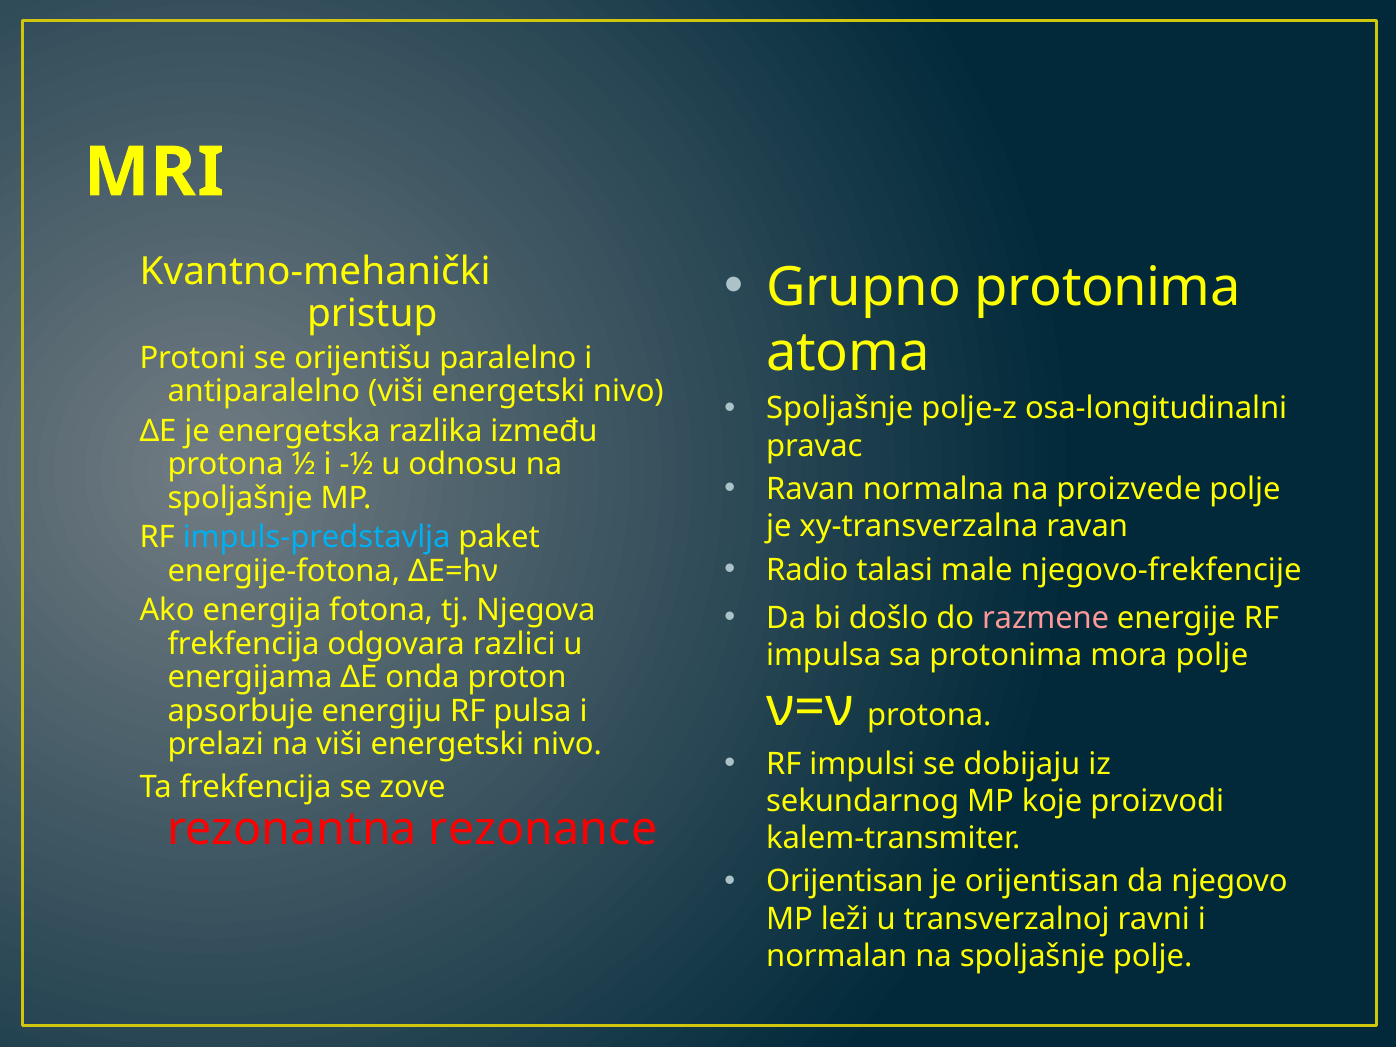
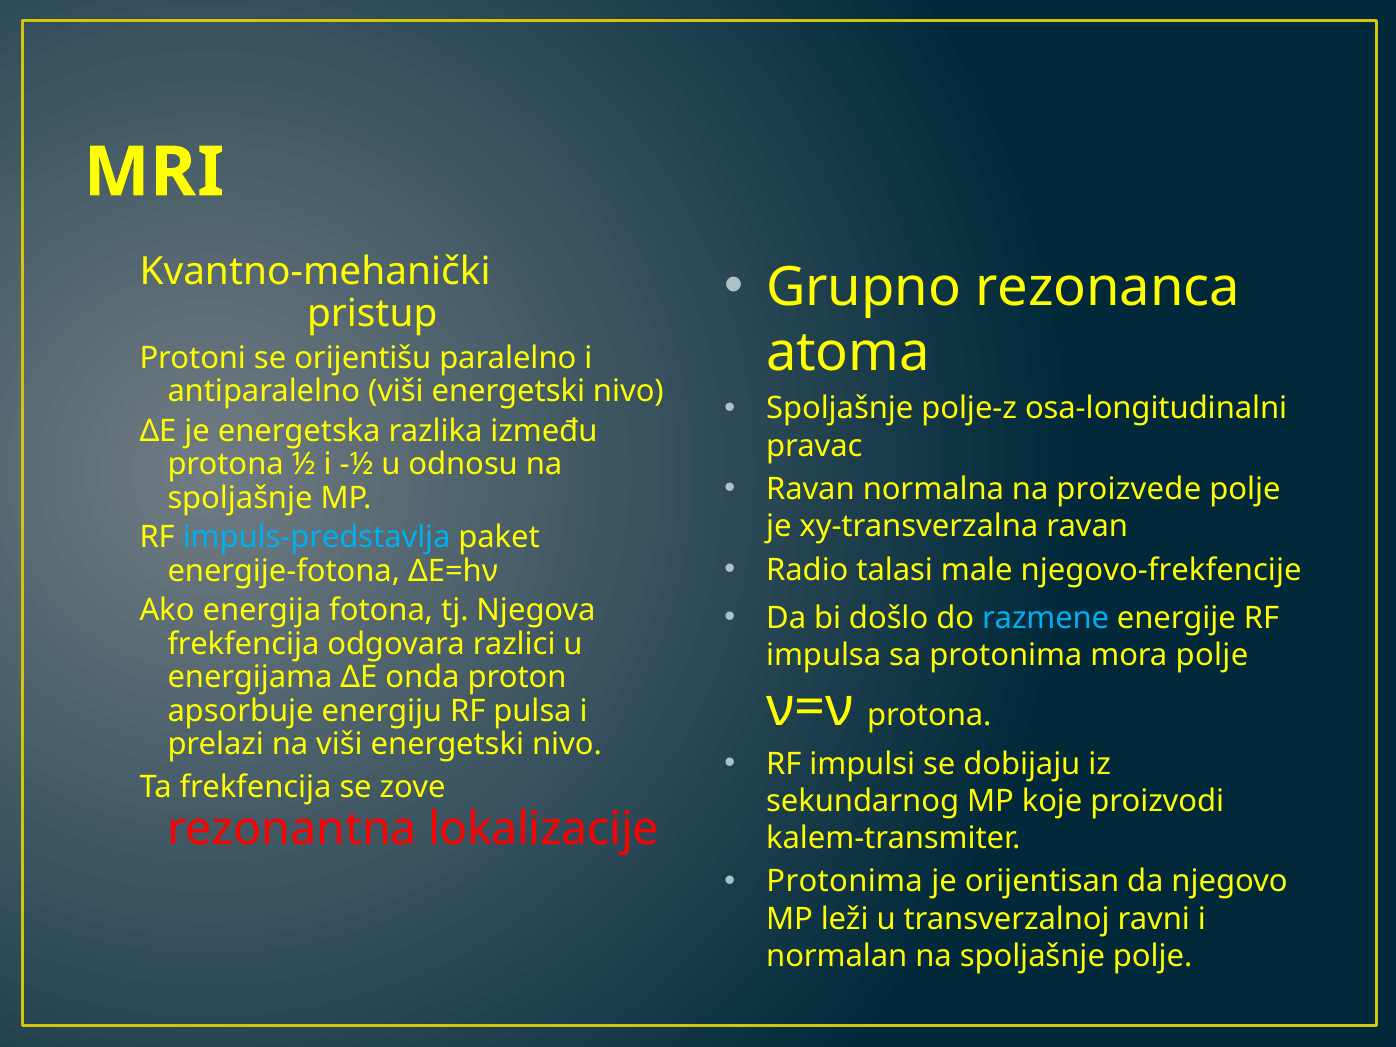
Grupno protonima: protonima -> rezonanca
razmene colour: pink -> light blue
rezonance: rezonance -> lokalizacije
Orijentisan at (845, 882): Orijentisan -> Protonima
